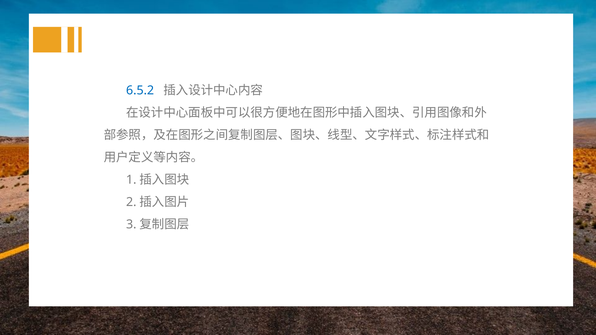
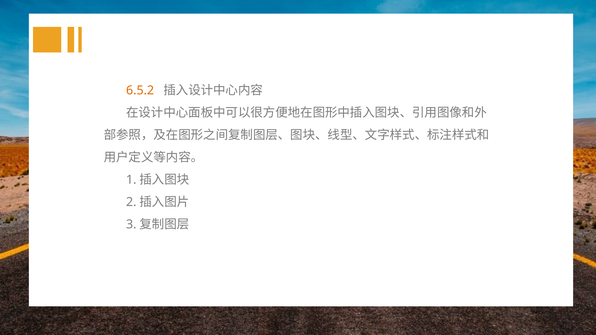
6.5.2 colour: blue -> orange
